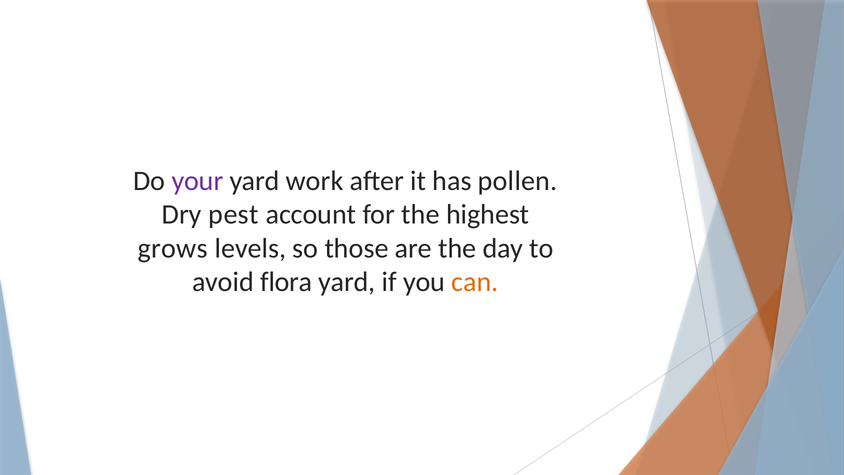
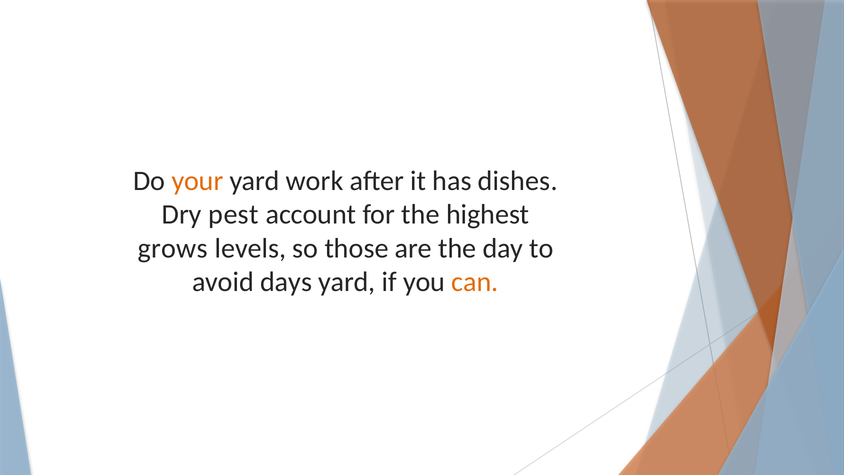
your colour: purple -> orange
pollen: pollen -> dishes
flora: flora -> days
